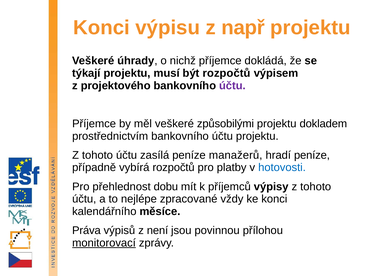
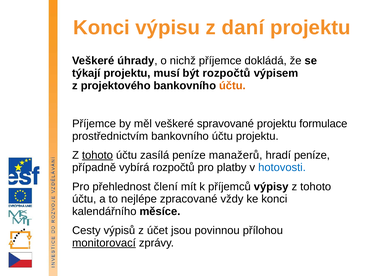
např: např -> daní
účtu at (232, 86) colour: purple -> orange
způsobilými: způsobilými -> spravované
dokladem: dokladem -> formulace
tohoto at (97, 155) underline: none -> present
dobu: dobu -> člení
Práva: Práva -> Cesty
není: není -> účet
